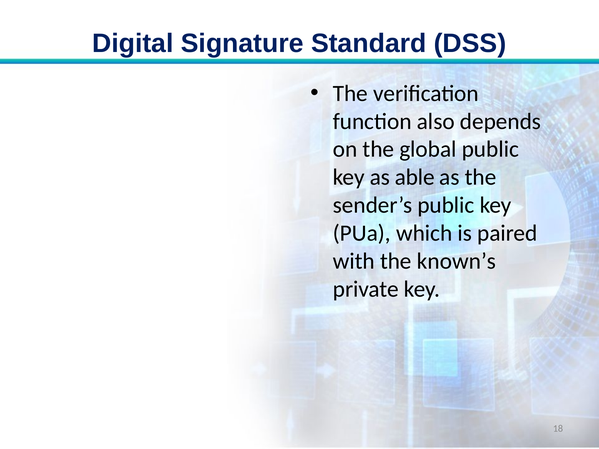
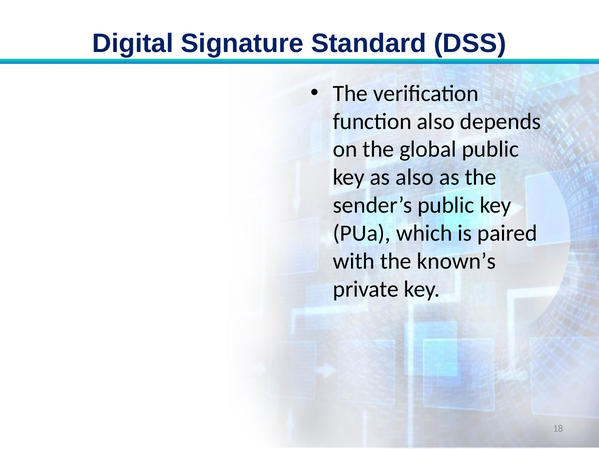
as able: able -> also
